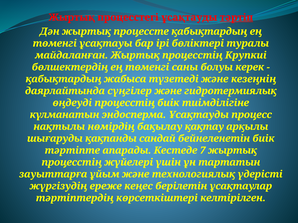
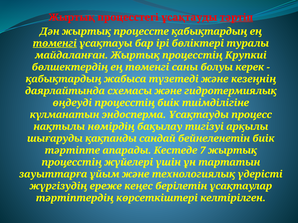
төменгi at (55, 43) underline: none -> present
сүңгiлер: сүңгiлер -> схемасы
қақтау: қақтау -> тигiзуi
